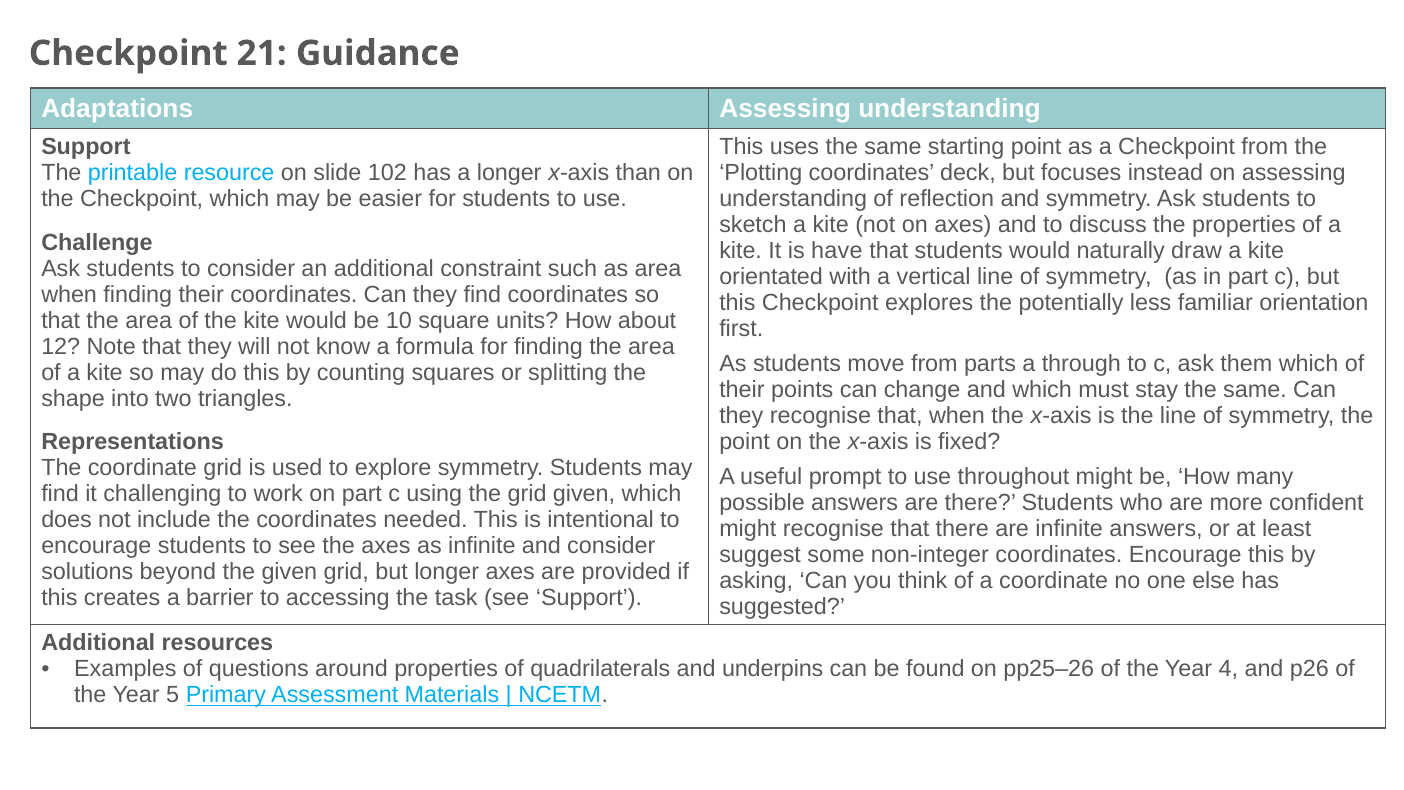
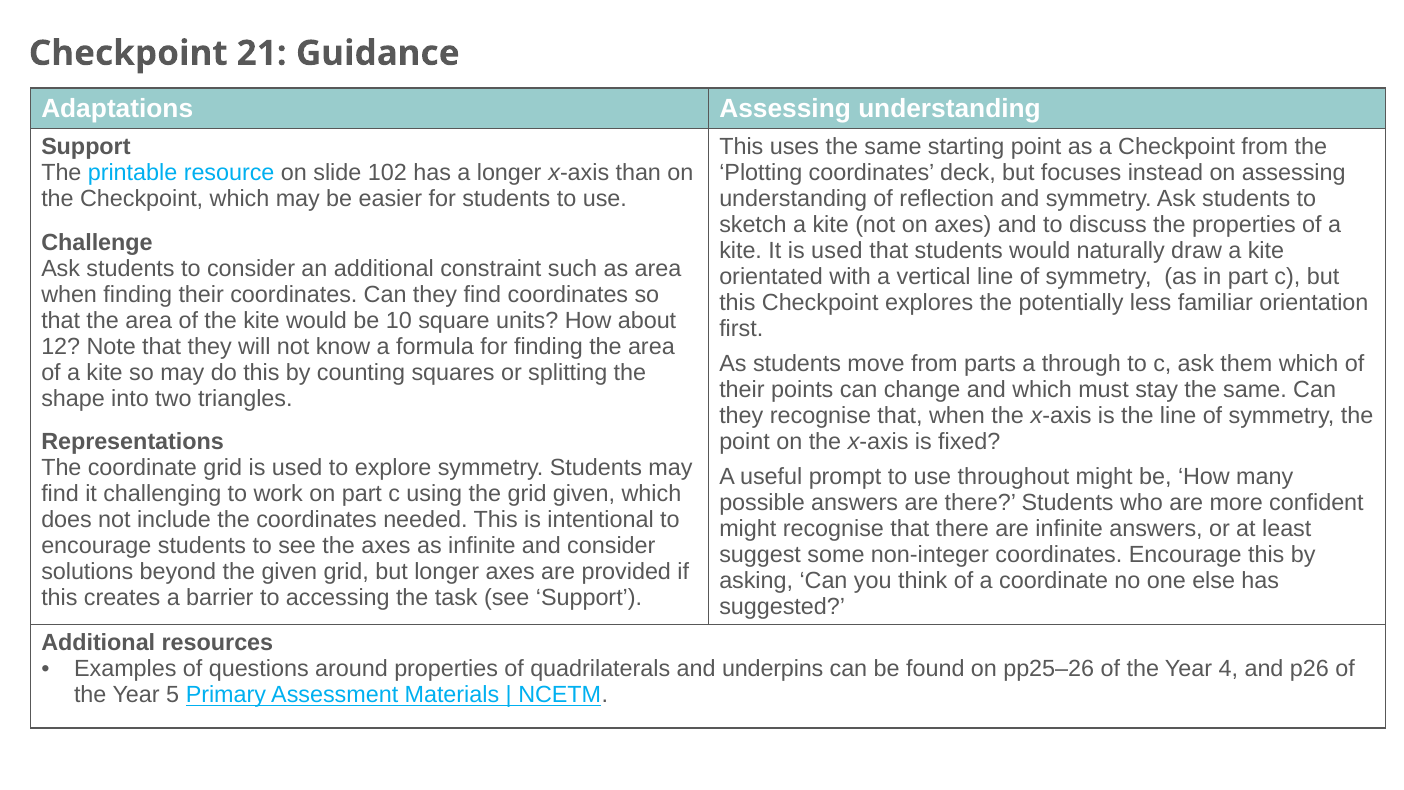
It is have: have -> used
